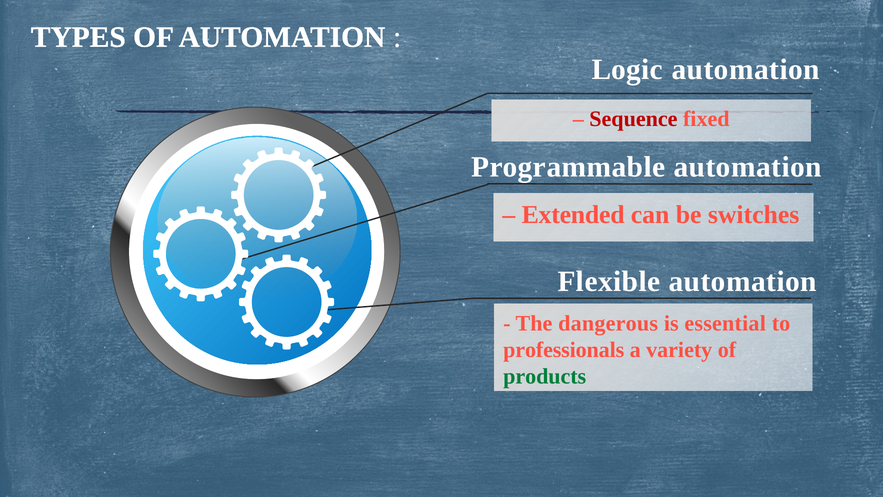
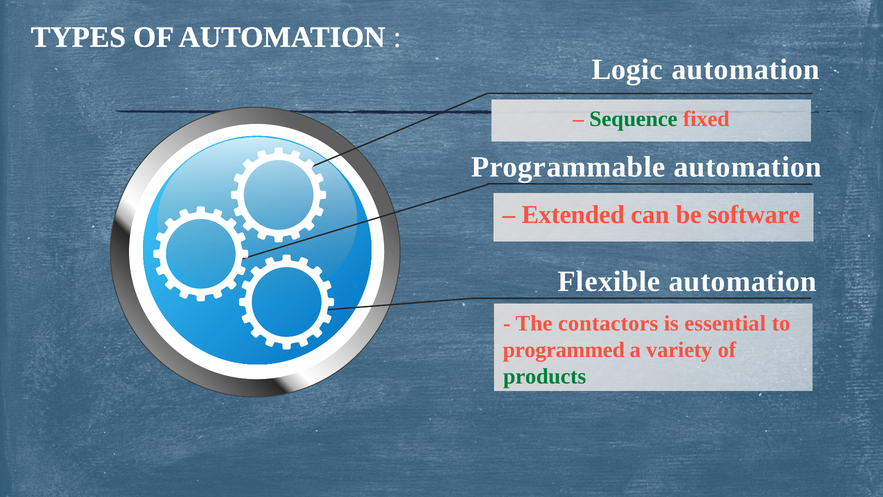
Sequence colour: red -> green
switches: switches -> software
dangerous: dangerous -> contactors
professionals: professionals -> programmed
